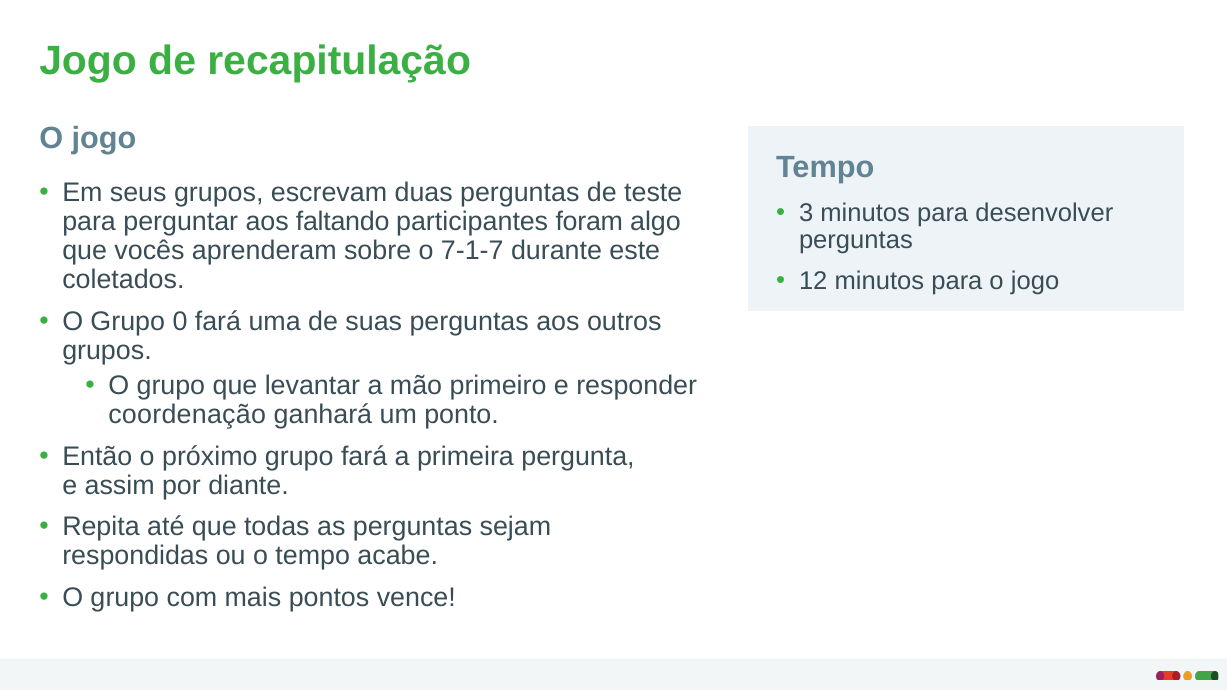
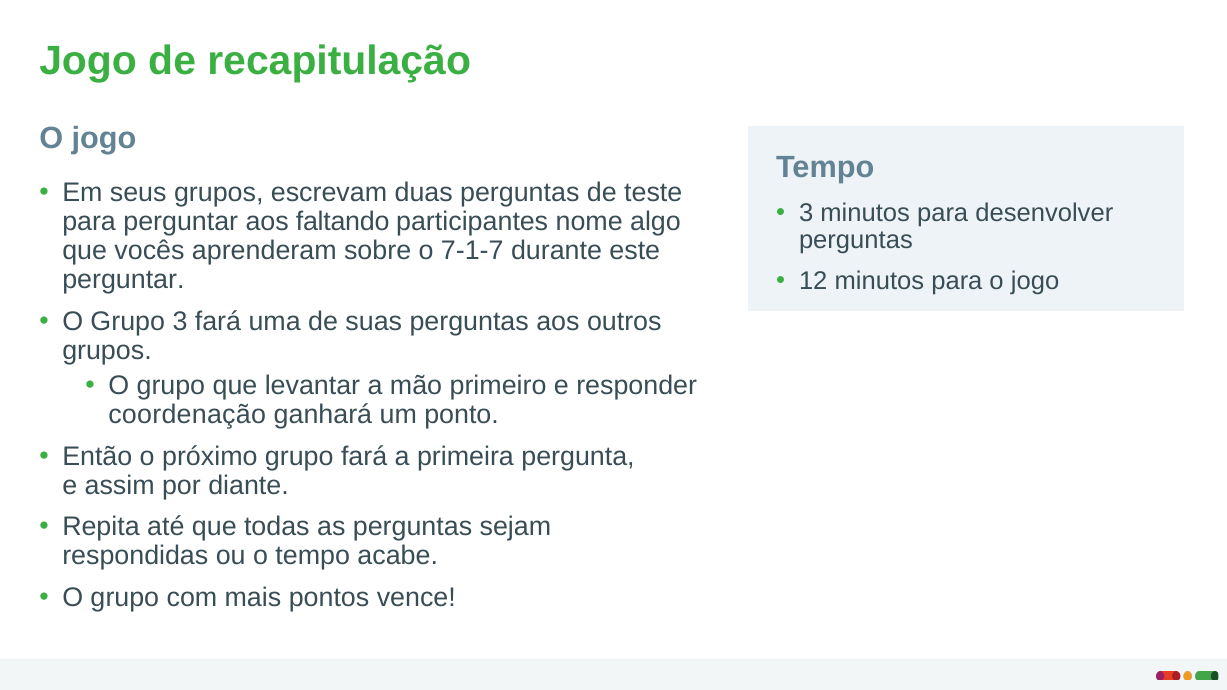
foram: foram -> nome
coletados at (123, 280): coletados -> perguntar
Grupo 0: 0 -> 3
